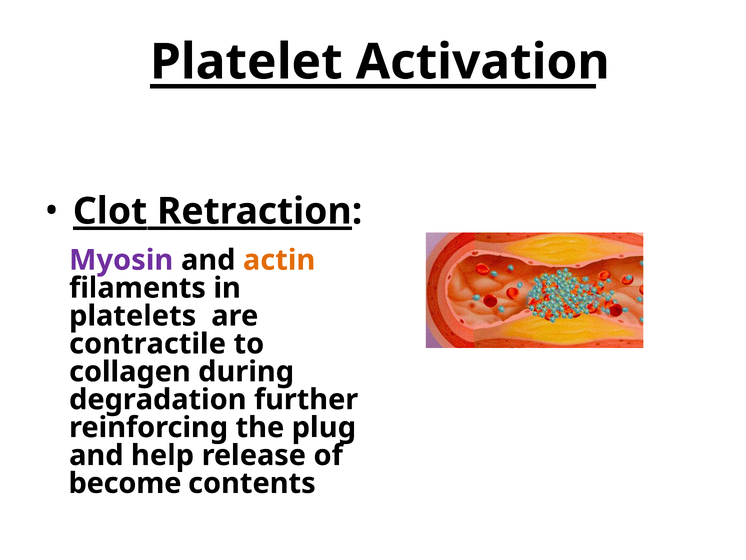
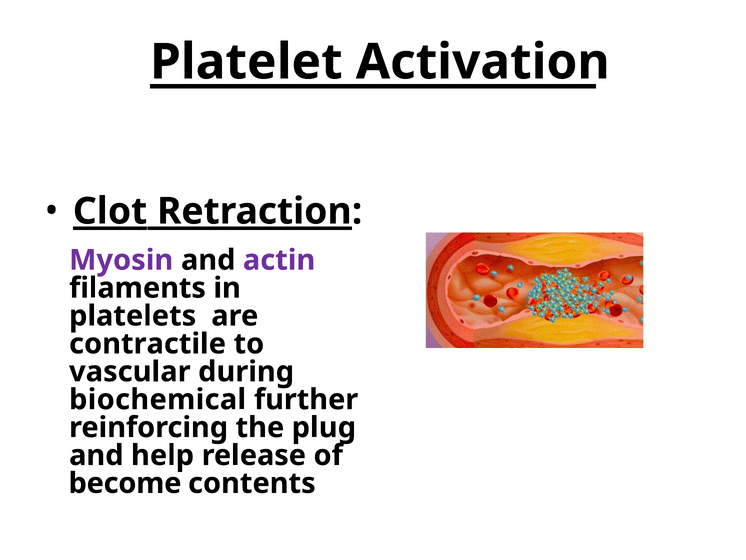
actin colour: orange -> purple
collagen: collagen -> vascular
degradation: degradation -> biochemical
